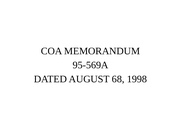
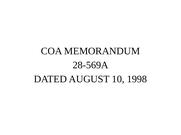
95-569A: 95-569A -> 28-569A
68: 68 -> 10
